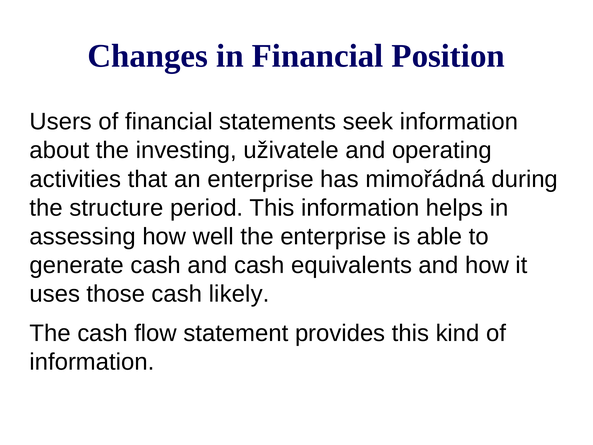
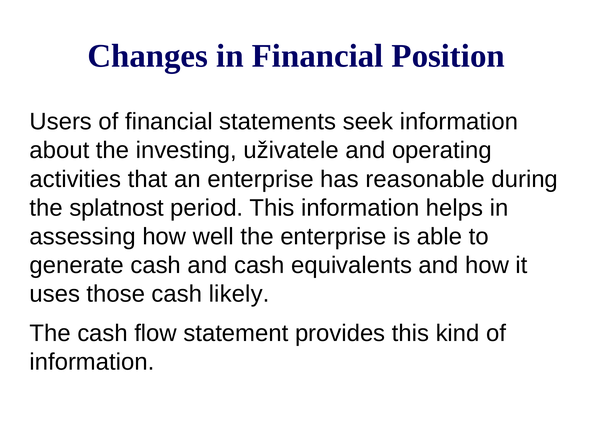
mimořádná: mimořádná -> reasonable
structure: structure -> splatnost
